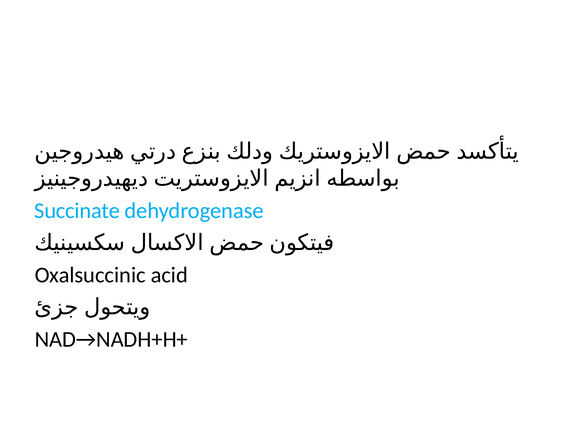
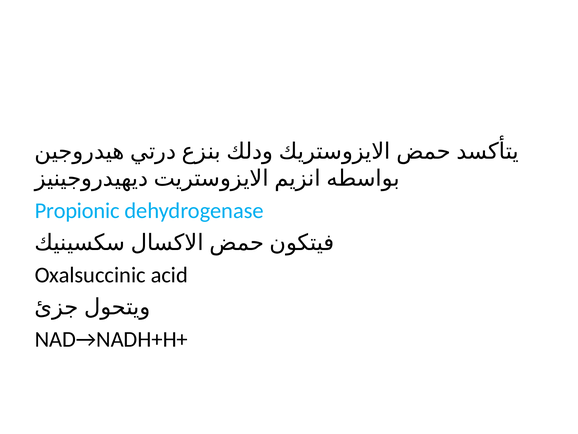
Succinate: Succinate -> Propionic
